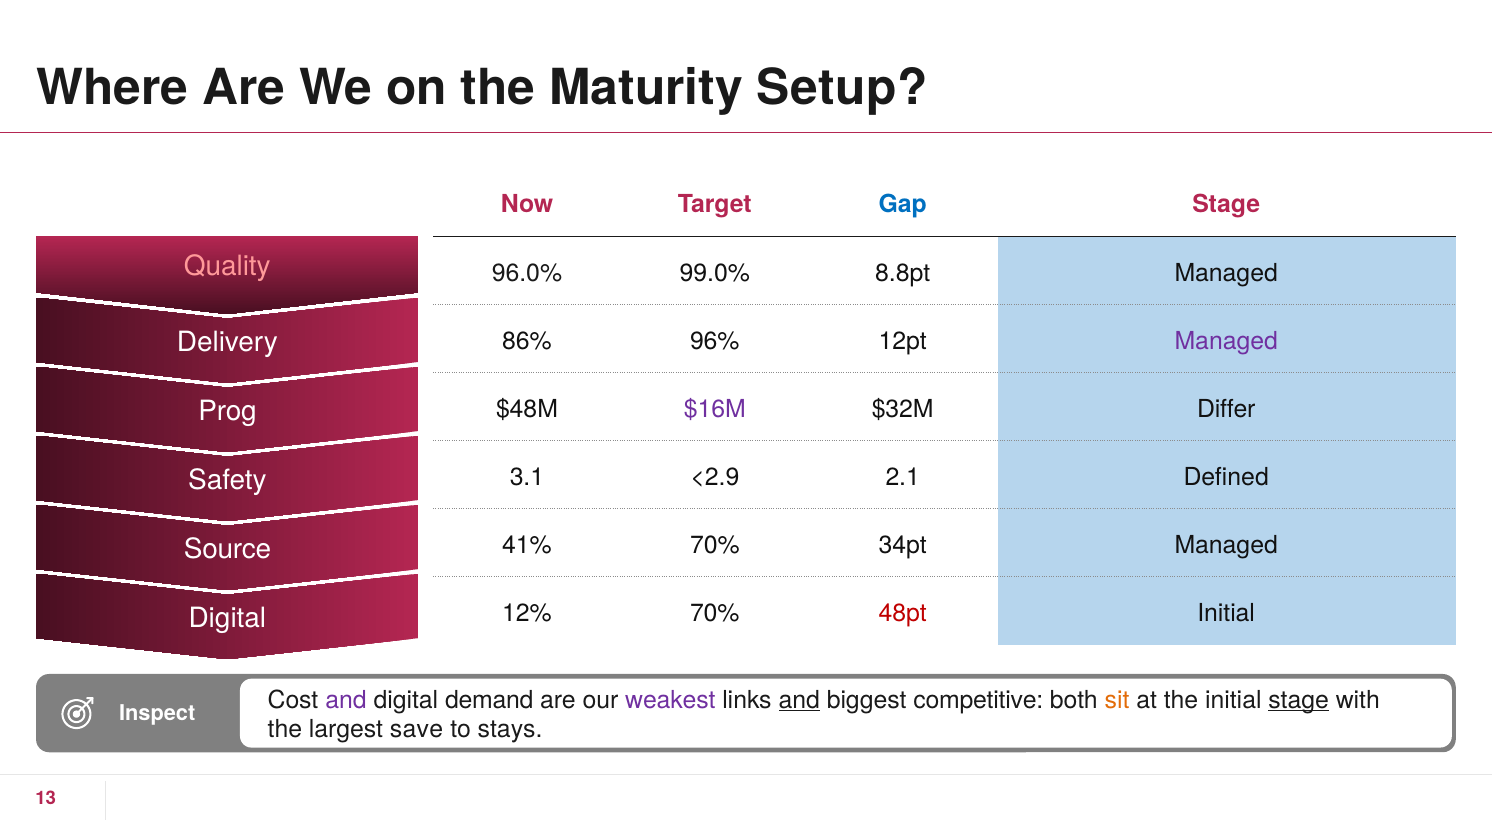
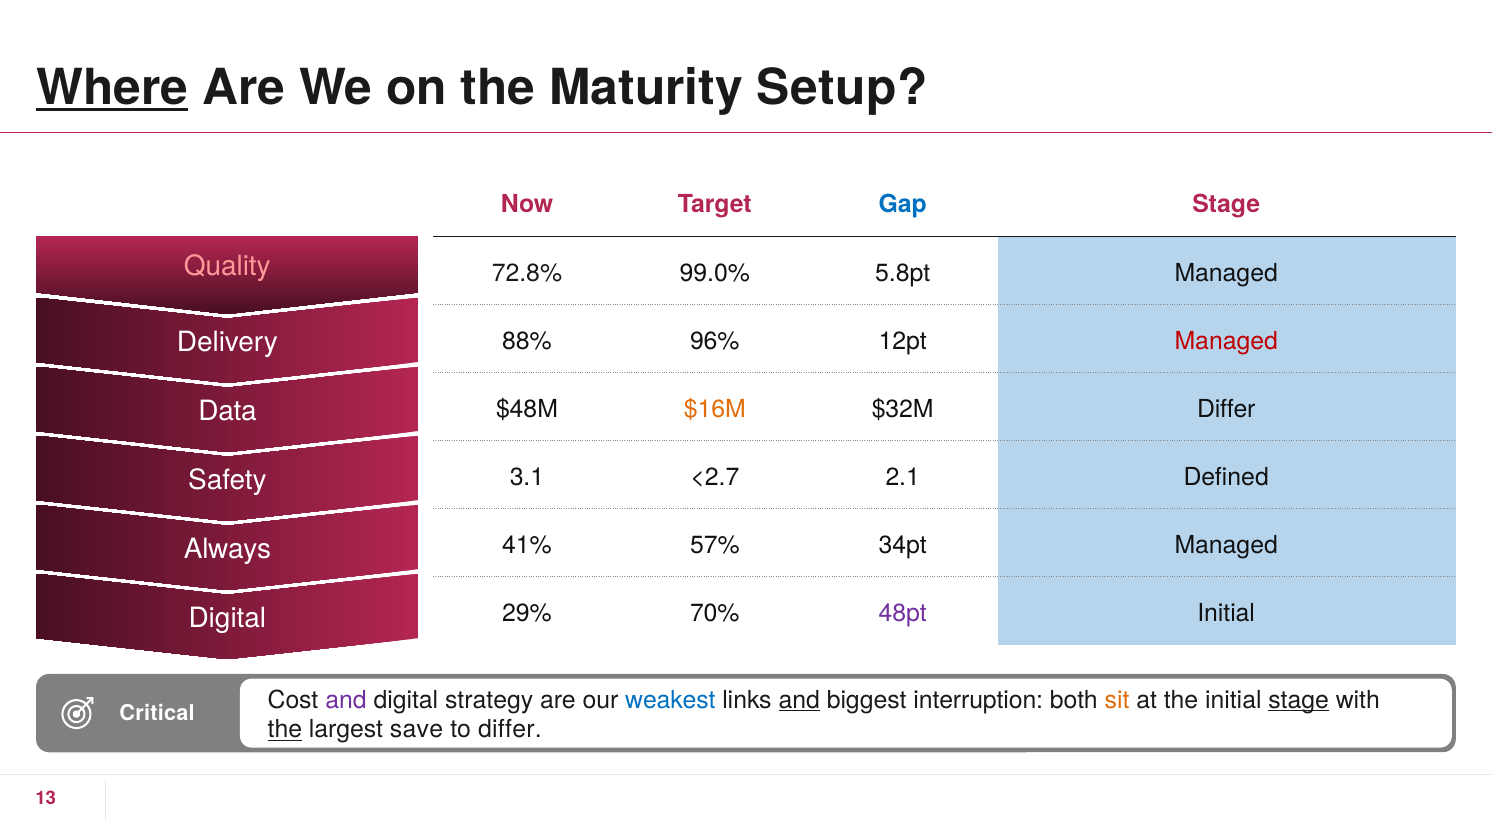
Where underline: none -> present
96.0%: 96.0% -> 72.8%
8.8pt: 8.8pt -> 5.8pt
86%: 86% -> 88%
Managed at (1226, 341) colour: purple -> red
$16M colour: purple -> orange
Prog: Prog -> Data
<2.9: <2.9 -> <2.7
41% 70%: 70% -> 57%
Source: Source -> Always
12%: 12% -> 29%
48pt colour: red -> purple
Inspect: Inspect -> Critical
demand: demand -> strategy
weakest colour: purple -> blue
competitive: competitive -> interruption
the at (285, 730) underline: none -> present
to stays: stays -> differ
